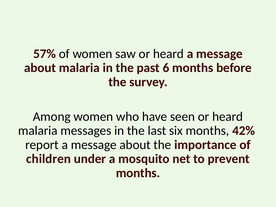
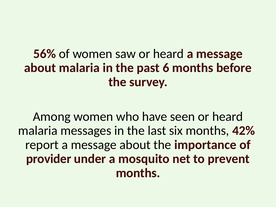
57%: 57% -> 56%
children: children -> provider
